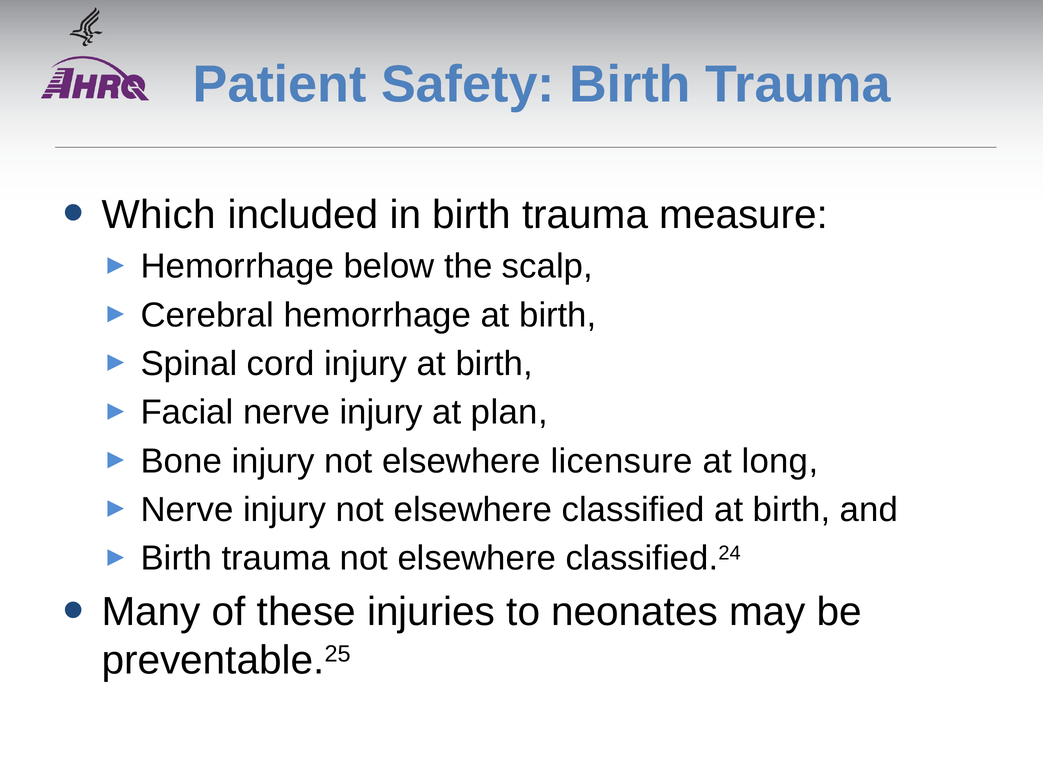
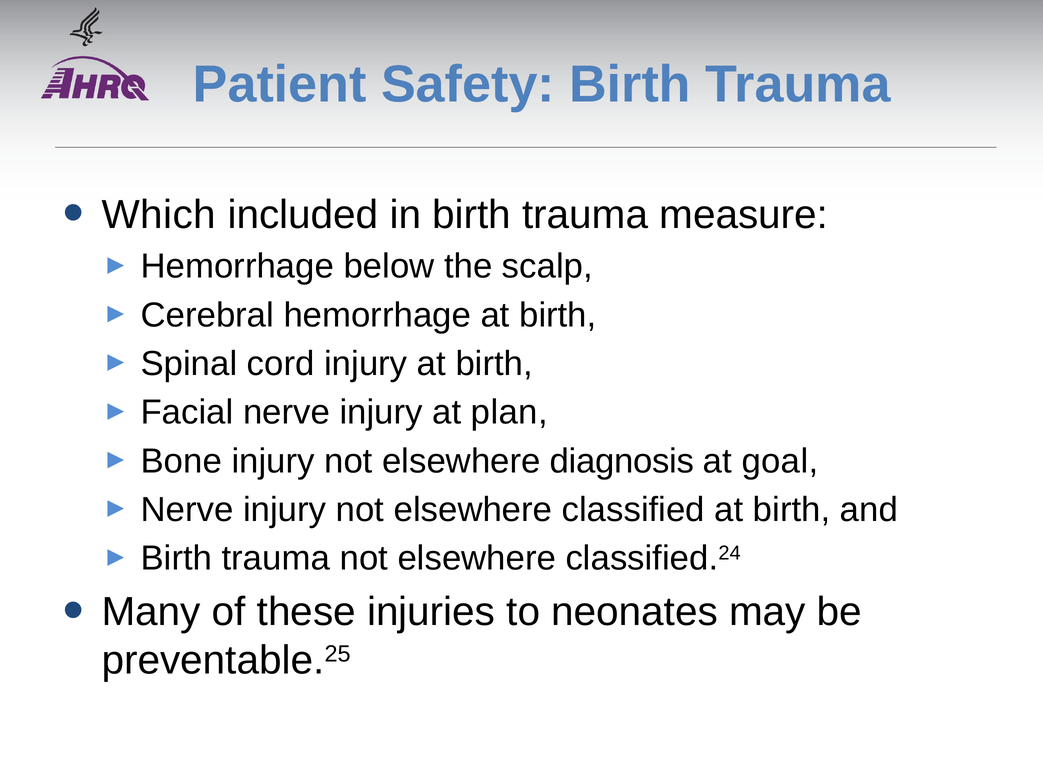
licensure: licensure -> diagnosis
long: long -> goal
